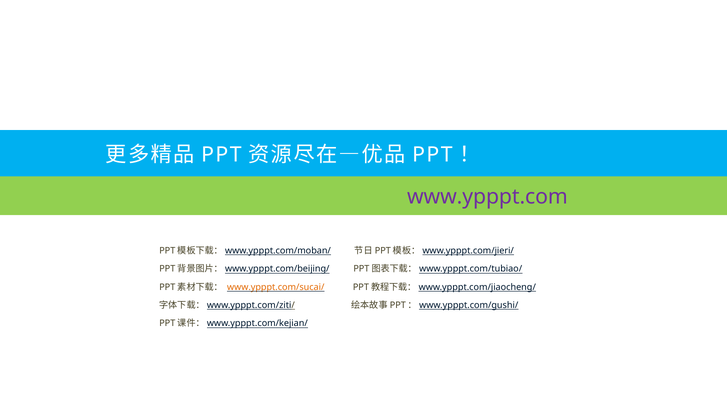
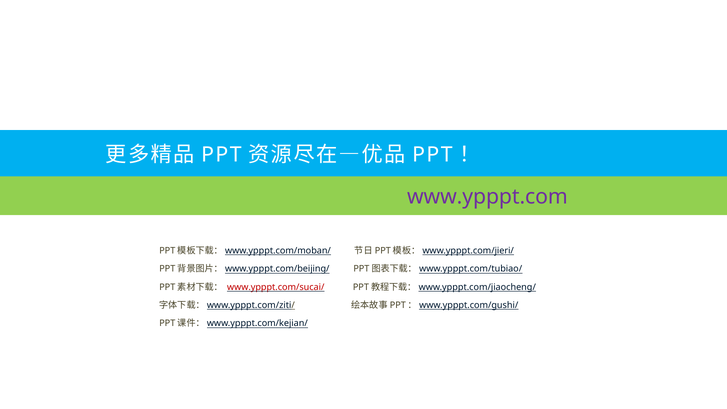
www.ypppt.com/sucai/ colour: orange -> red
